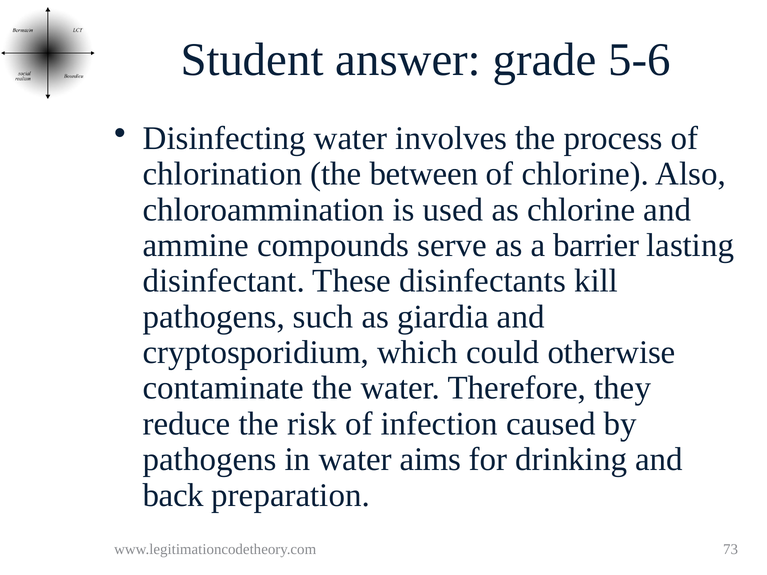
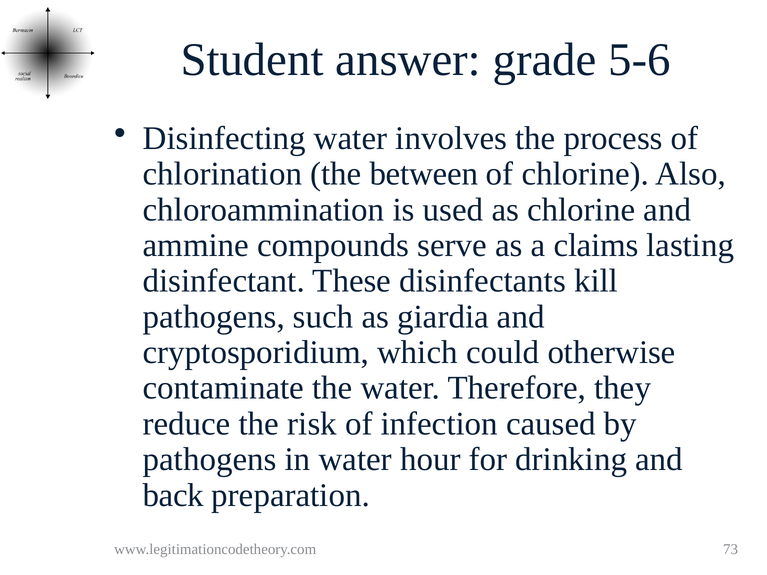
barrier: barrier -> claims
aims: aims -> hour
